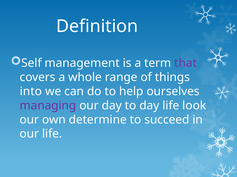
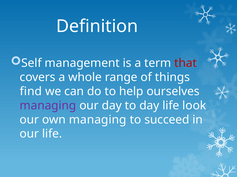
that colour: purple -> red
into: into -> find
own determine: determine -> managing
